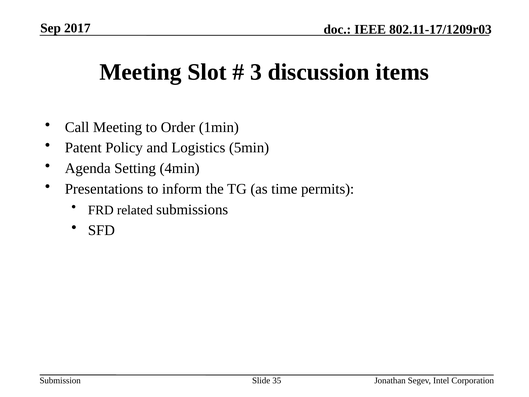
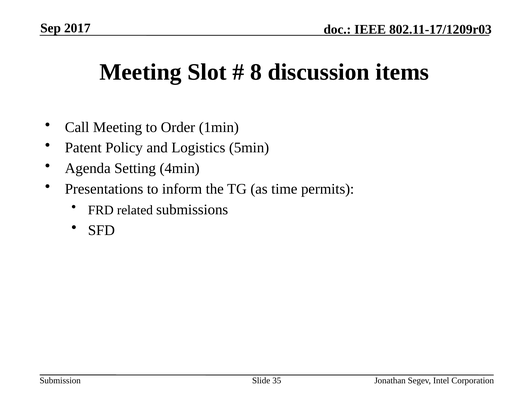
3: 3 -> 8
